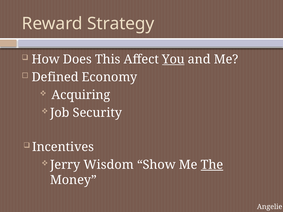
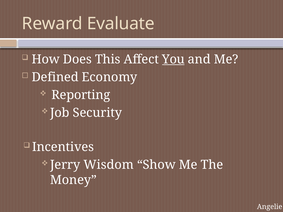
Strategy: Strategy -> Evaluate
Acquiring: Acquiring -> Reporting
The underline: present -> none
